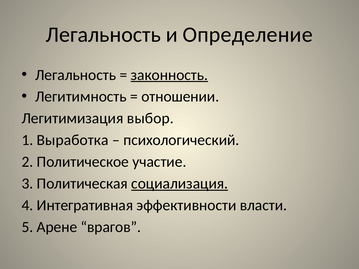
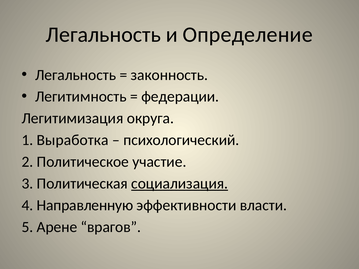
законность underline: present -> none
отношении: отношении -> федерации
выбор: выбор -> округа
Интегративная: Интегративная -> Направленную
